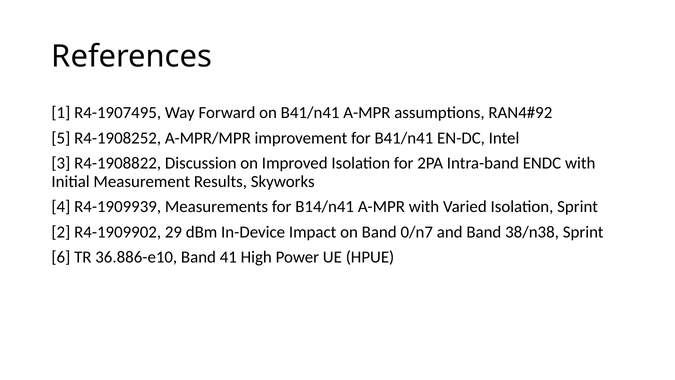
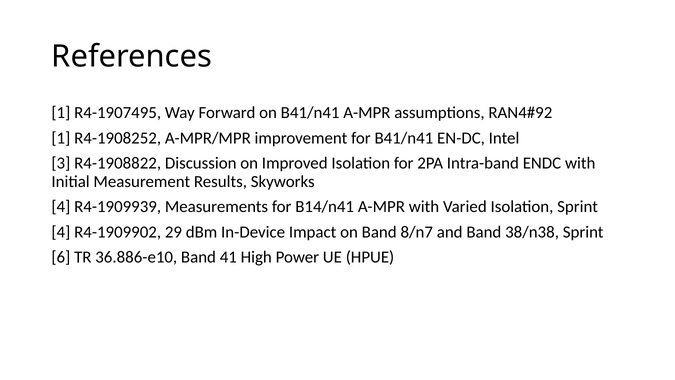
5 at (61, 138): 5 -> 1
2 at (61, 232): 2 -> 4
0/n7: 0/n7 -> 8/n7
